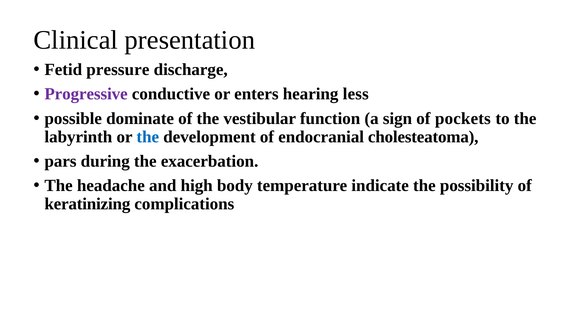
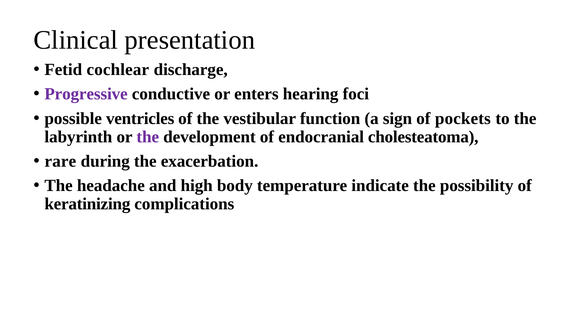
pressure: pressure -> cochlear
less: less -> foci
dominate: dominate -> ventricles
the at (148, 137) colour: blue -> purple
pars: pars -> rare
